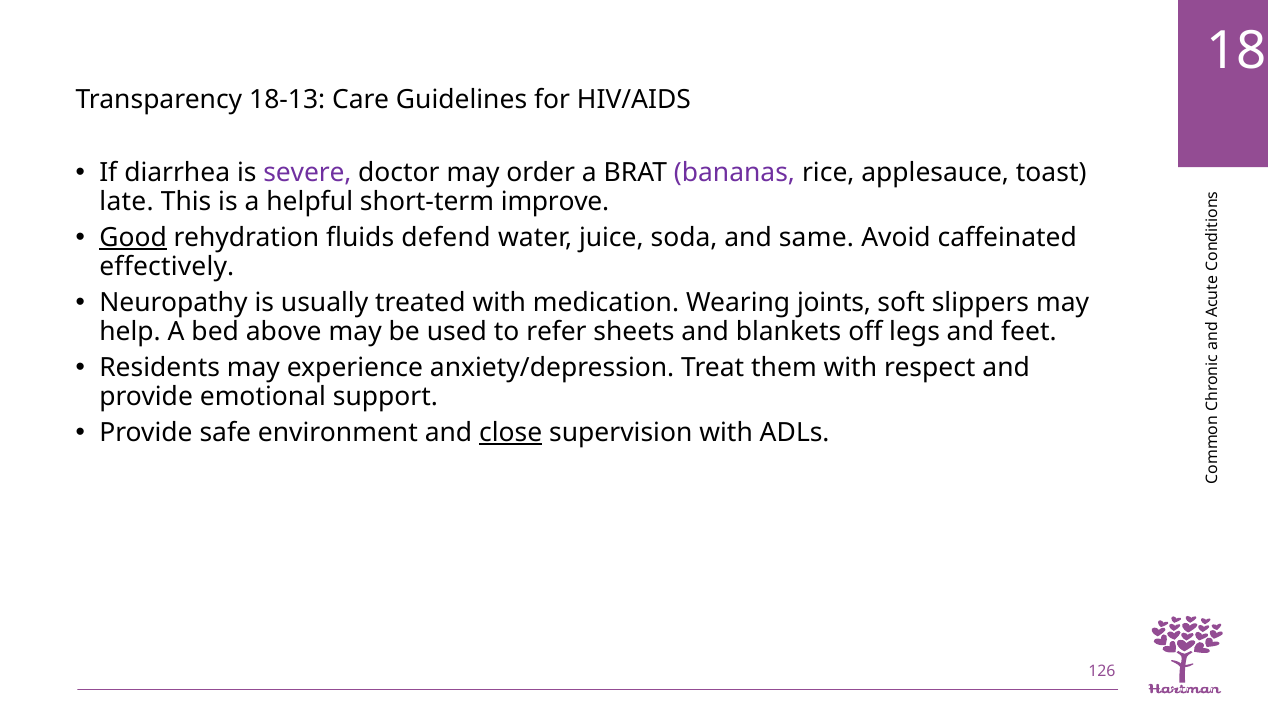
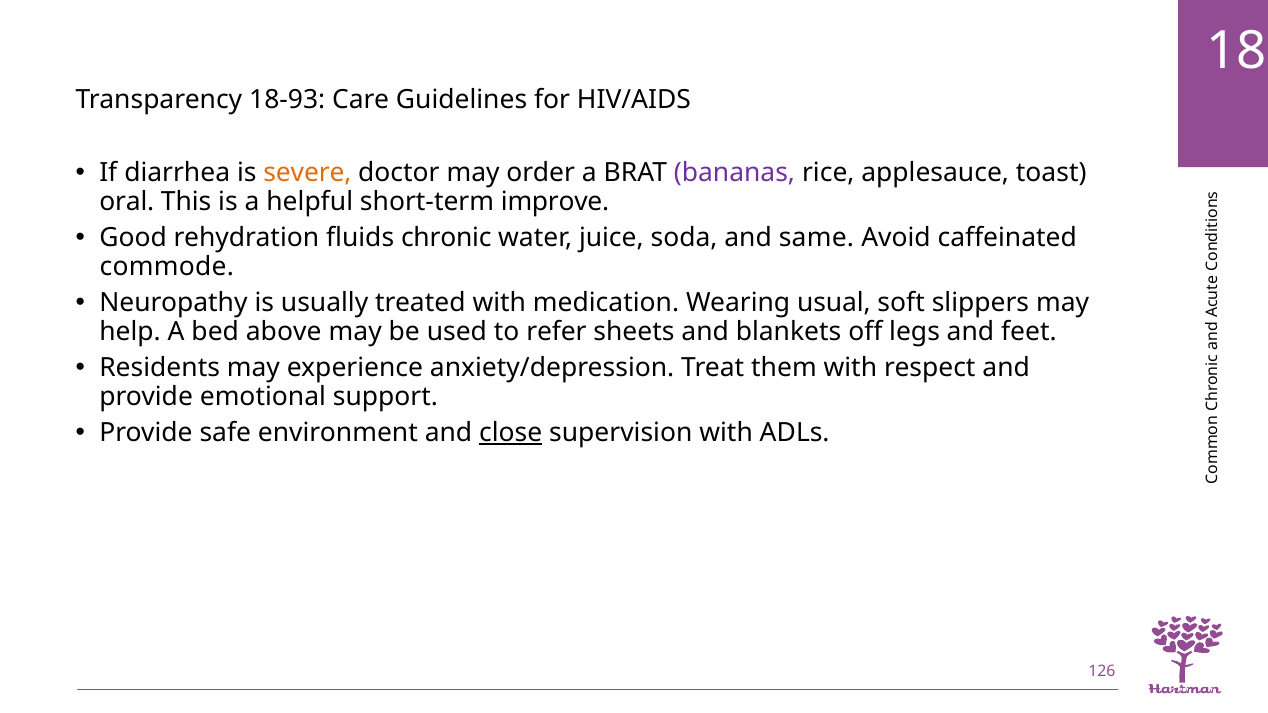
18-13: 18-13 -> 18-93
severe colour: purple -> orange
late: late -> oral
Good underline: present -> none
defend: defend -> chronic
effectively: effectively -> commode
joints: joints -> usual
